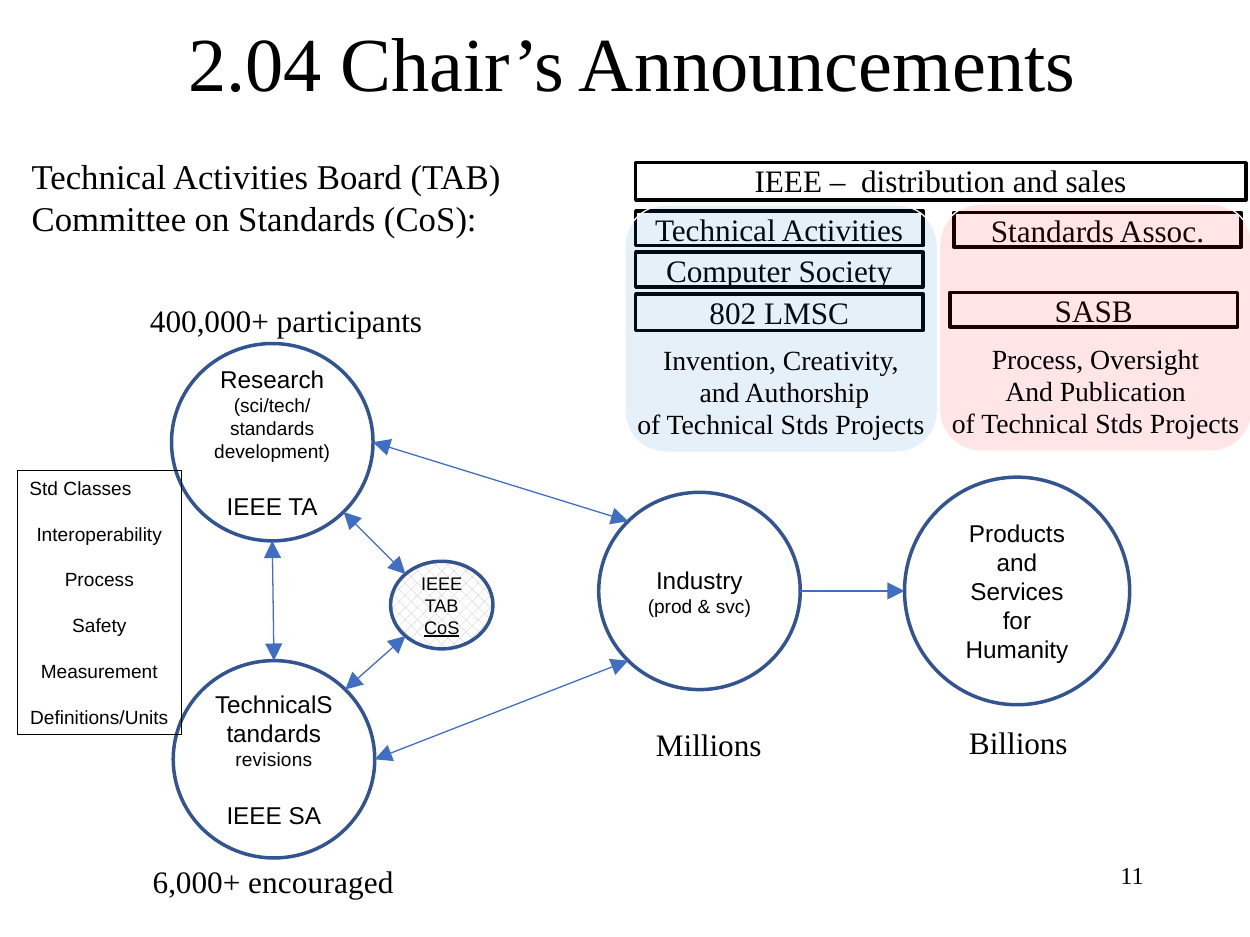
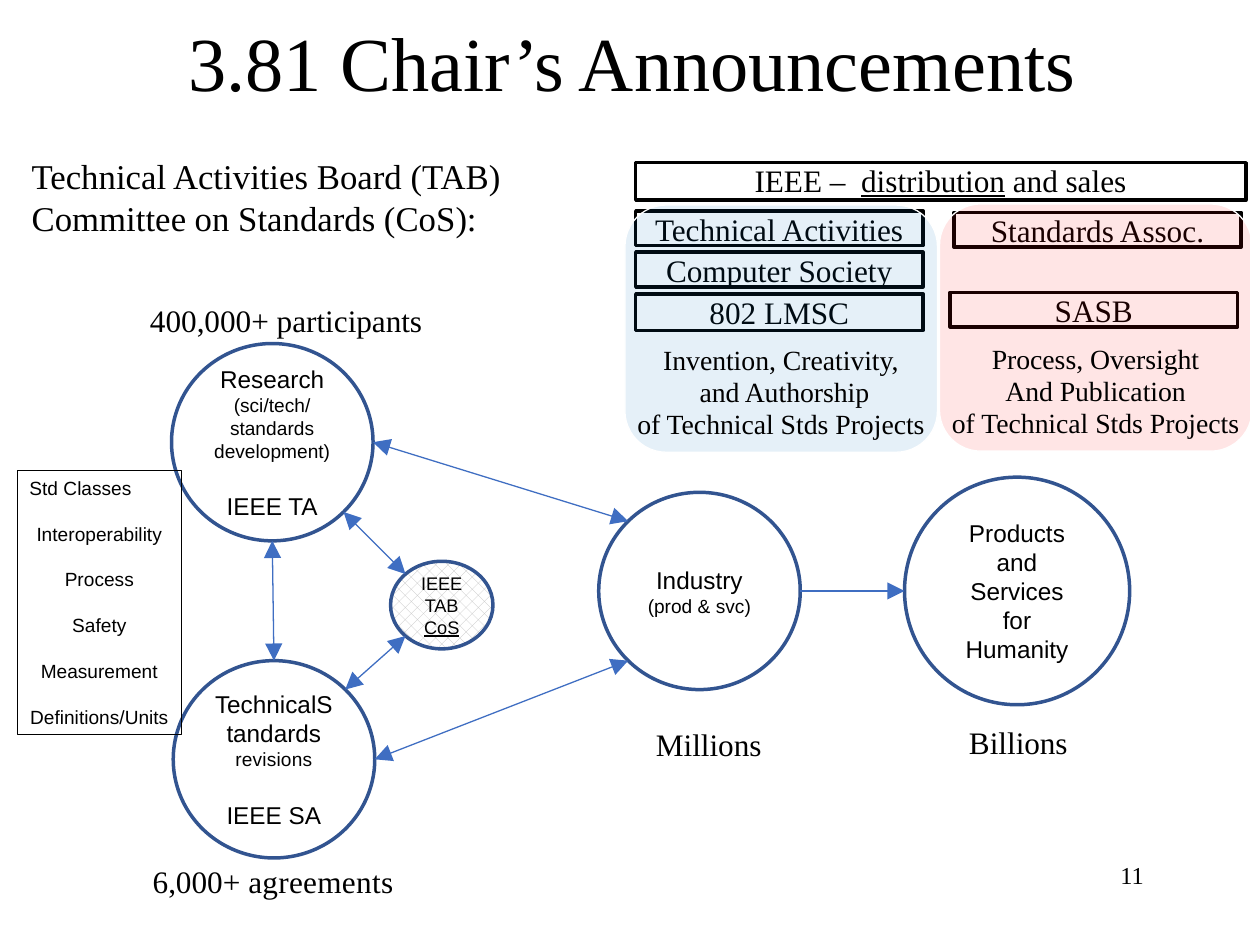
2.04: 2.04 -> 3.81
distribution underline: none -> present
encouraged: encouraged -> agreements
